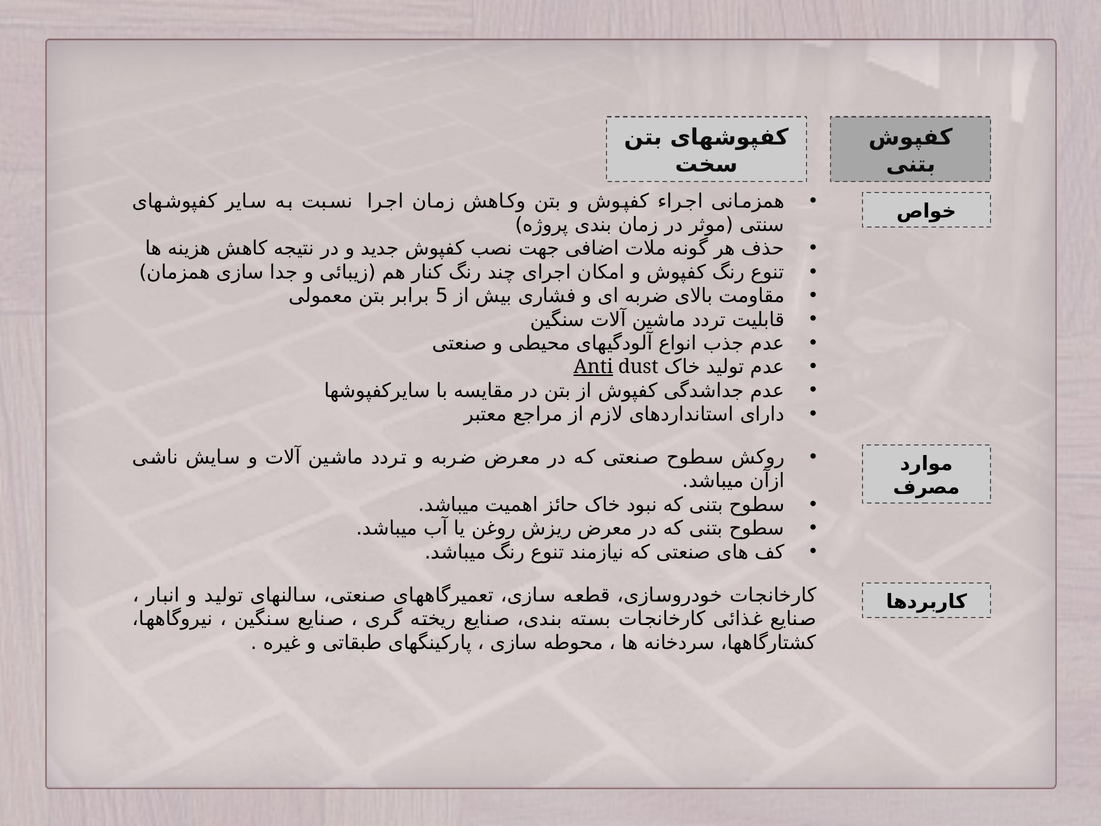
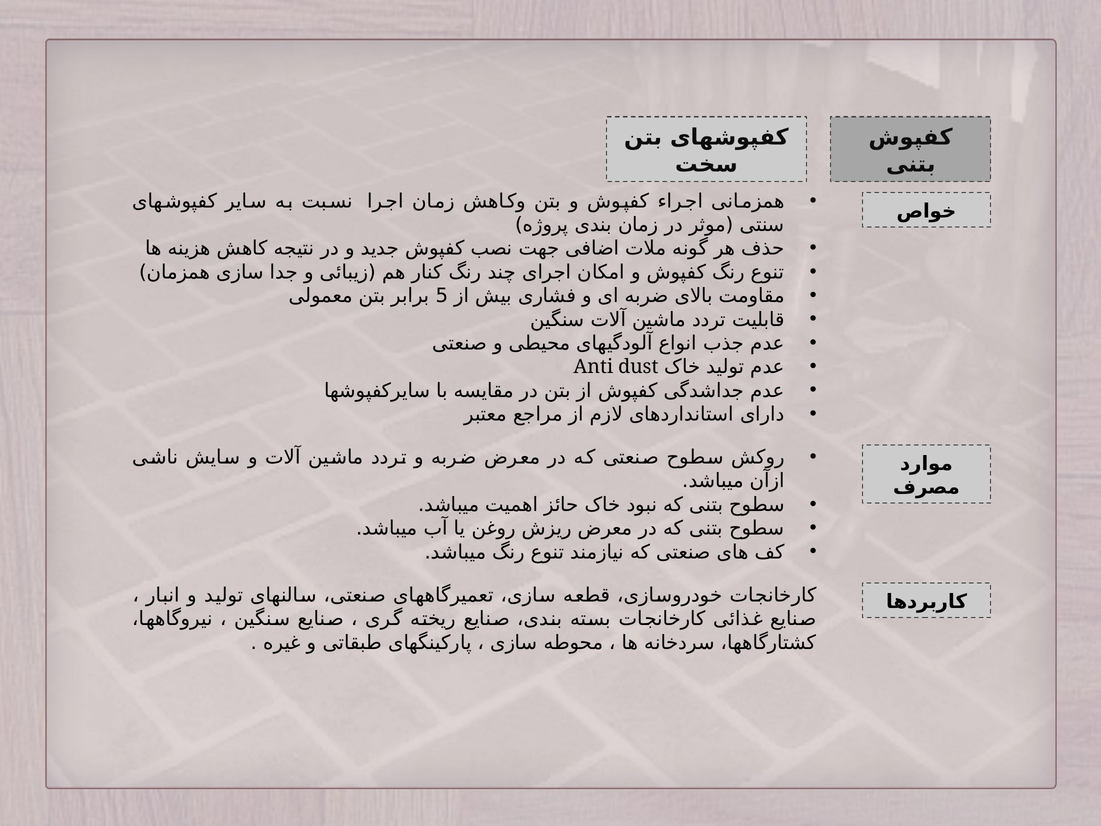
Anti underline: present -> none
